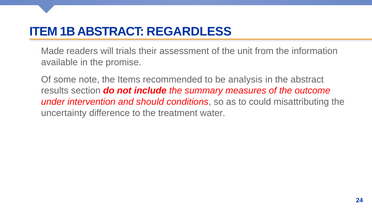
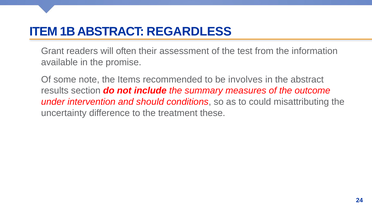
Made: Made -> Grant
trials: trials -> often
unit: unit -> test
analysis: analysis -> involves
water: water -> these
